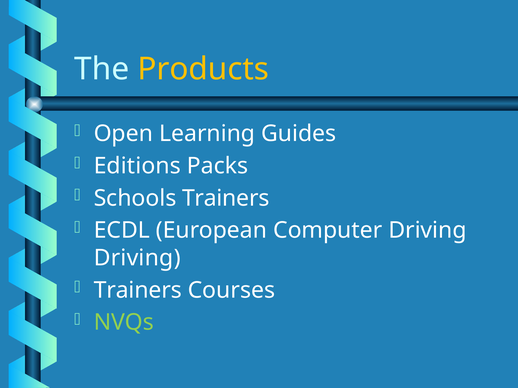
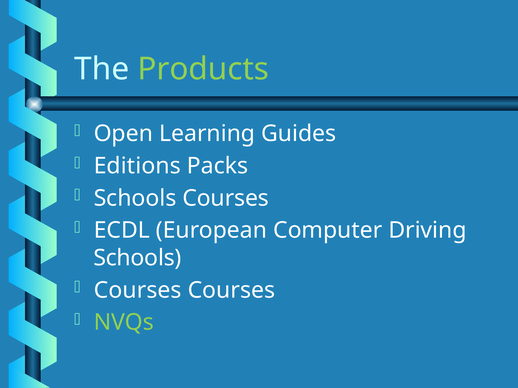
Products colour: yellow -> light green
Schools Trainers: Trainers -> Courses
Driving at (137, 258): Driving -> Schools
Trainers at (138, 290): Trainers -> Courses
